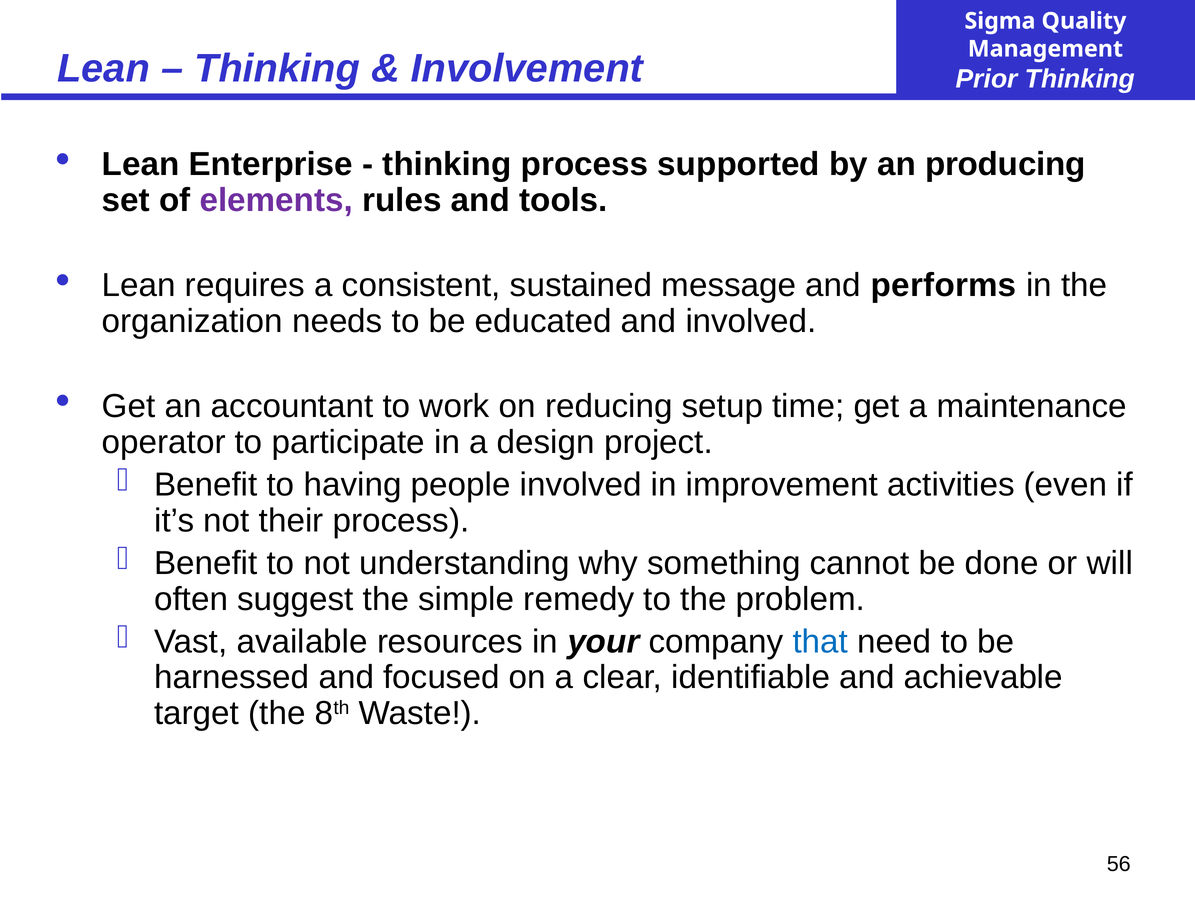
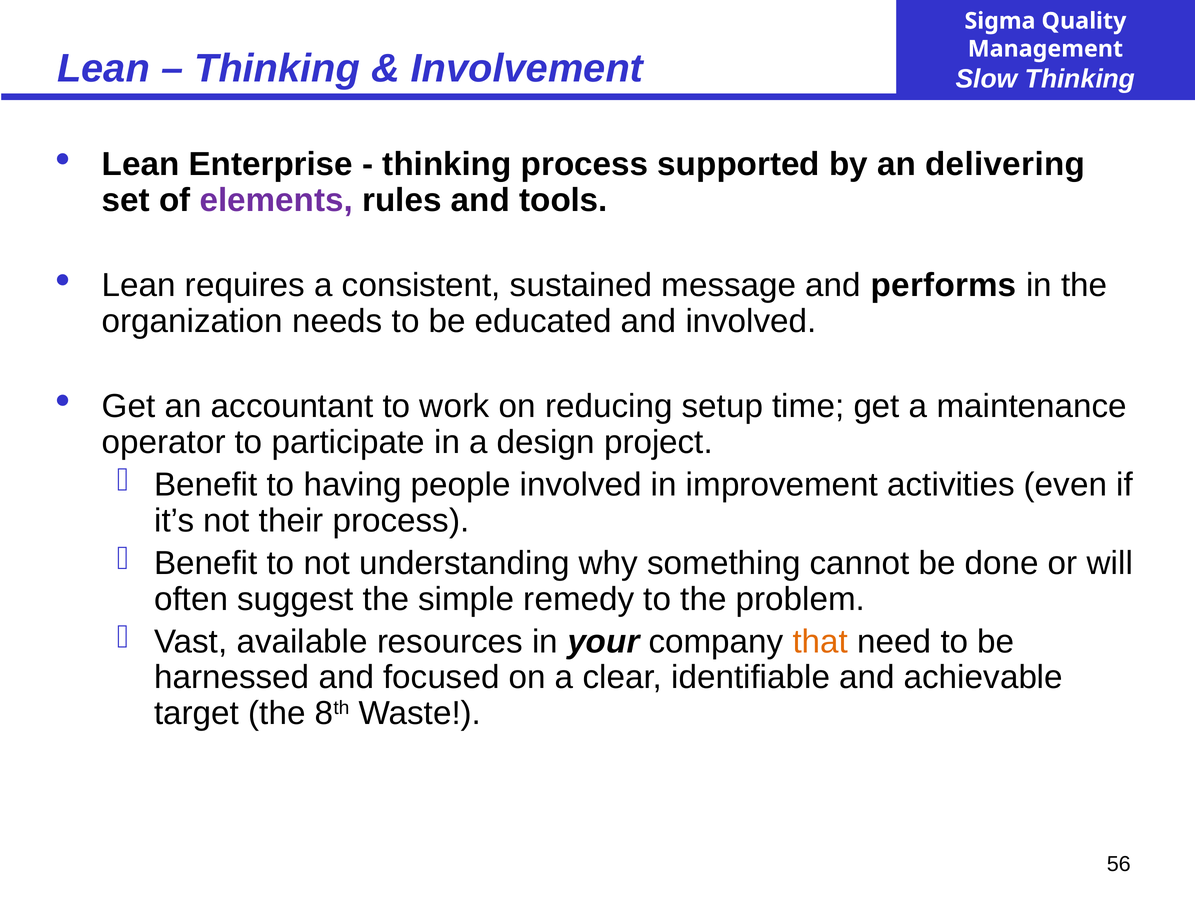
Prior: Prior -> Slow
producing: producing -> delivering
that colour: blue -> orange
